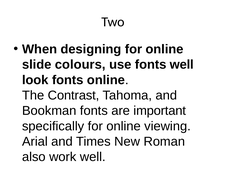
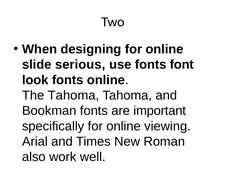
colours: colours -> serious
fonts well: well -> font
The Contrast: Contrast -> Tahoma
